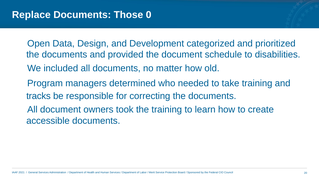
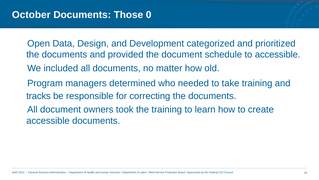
Replace: Replace -> October
to disabilities: disabilities -> accessible
